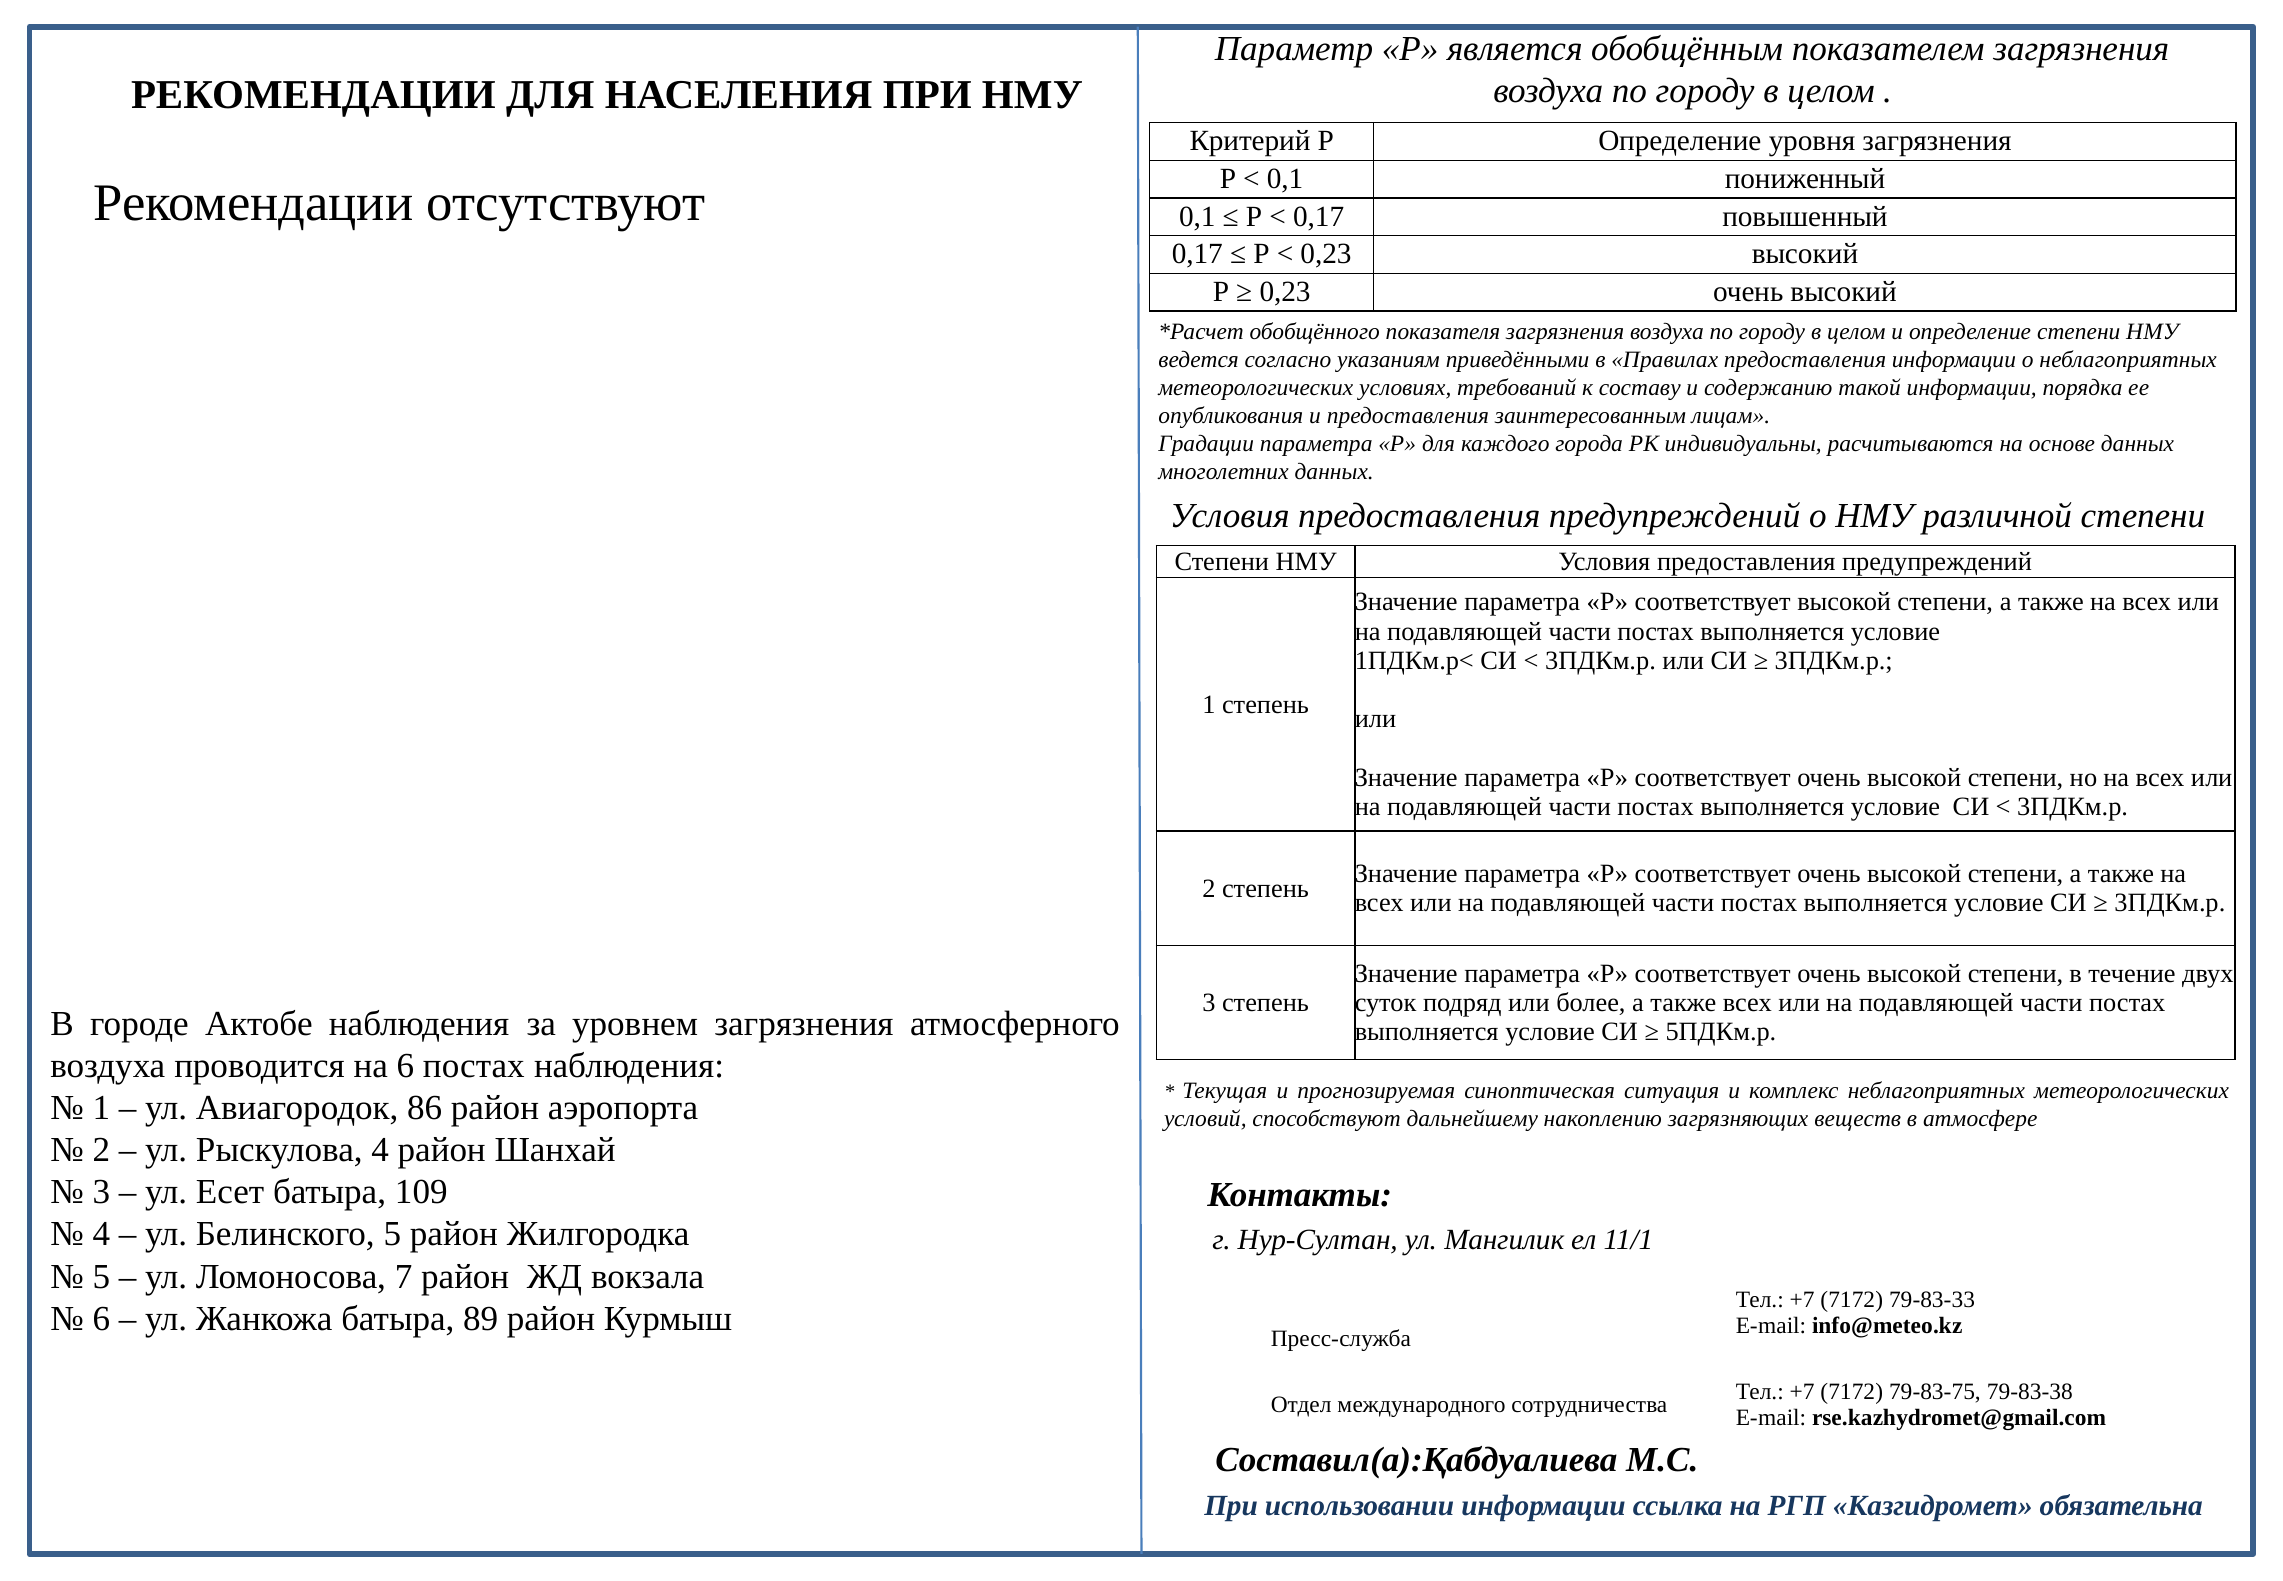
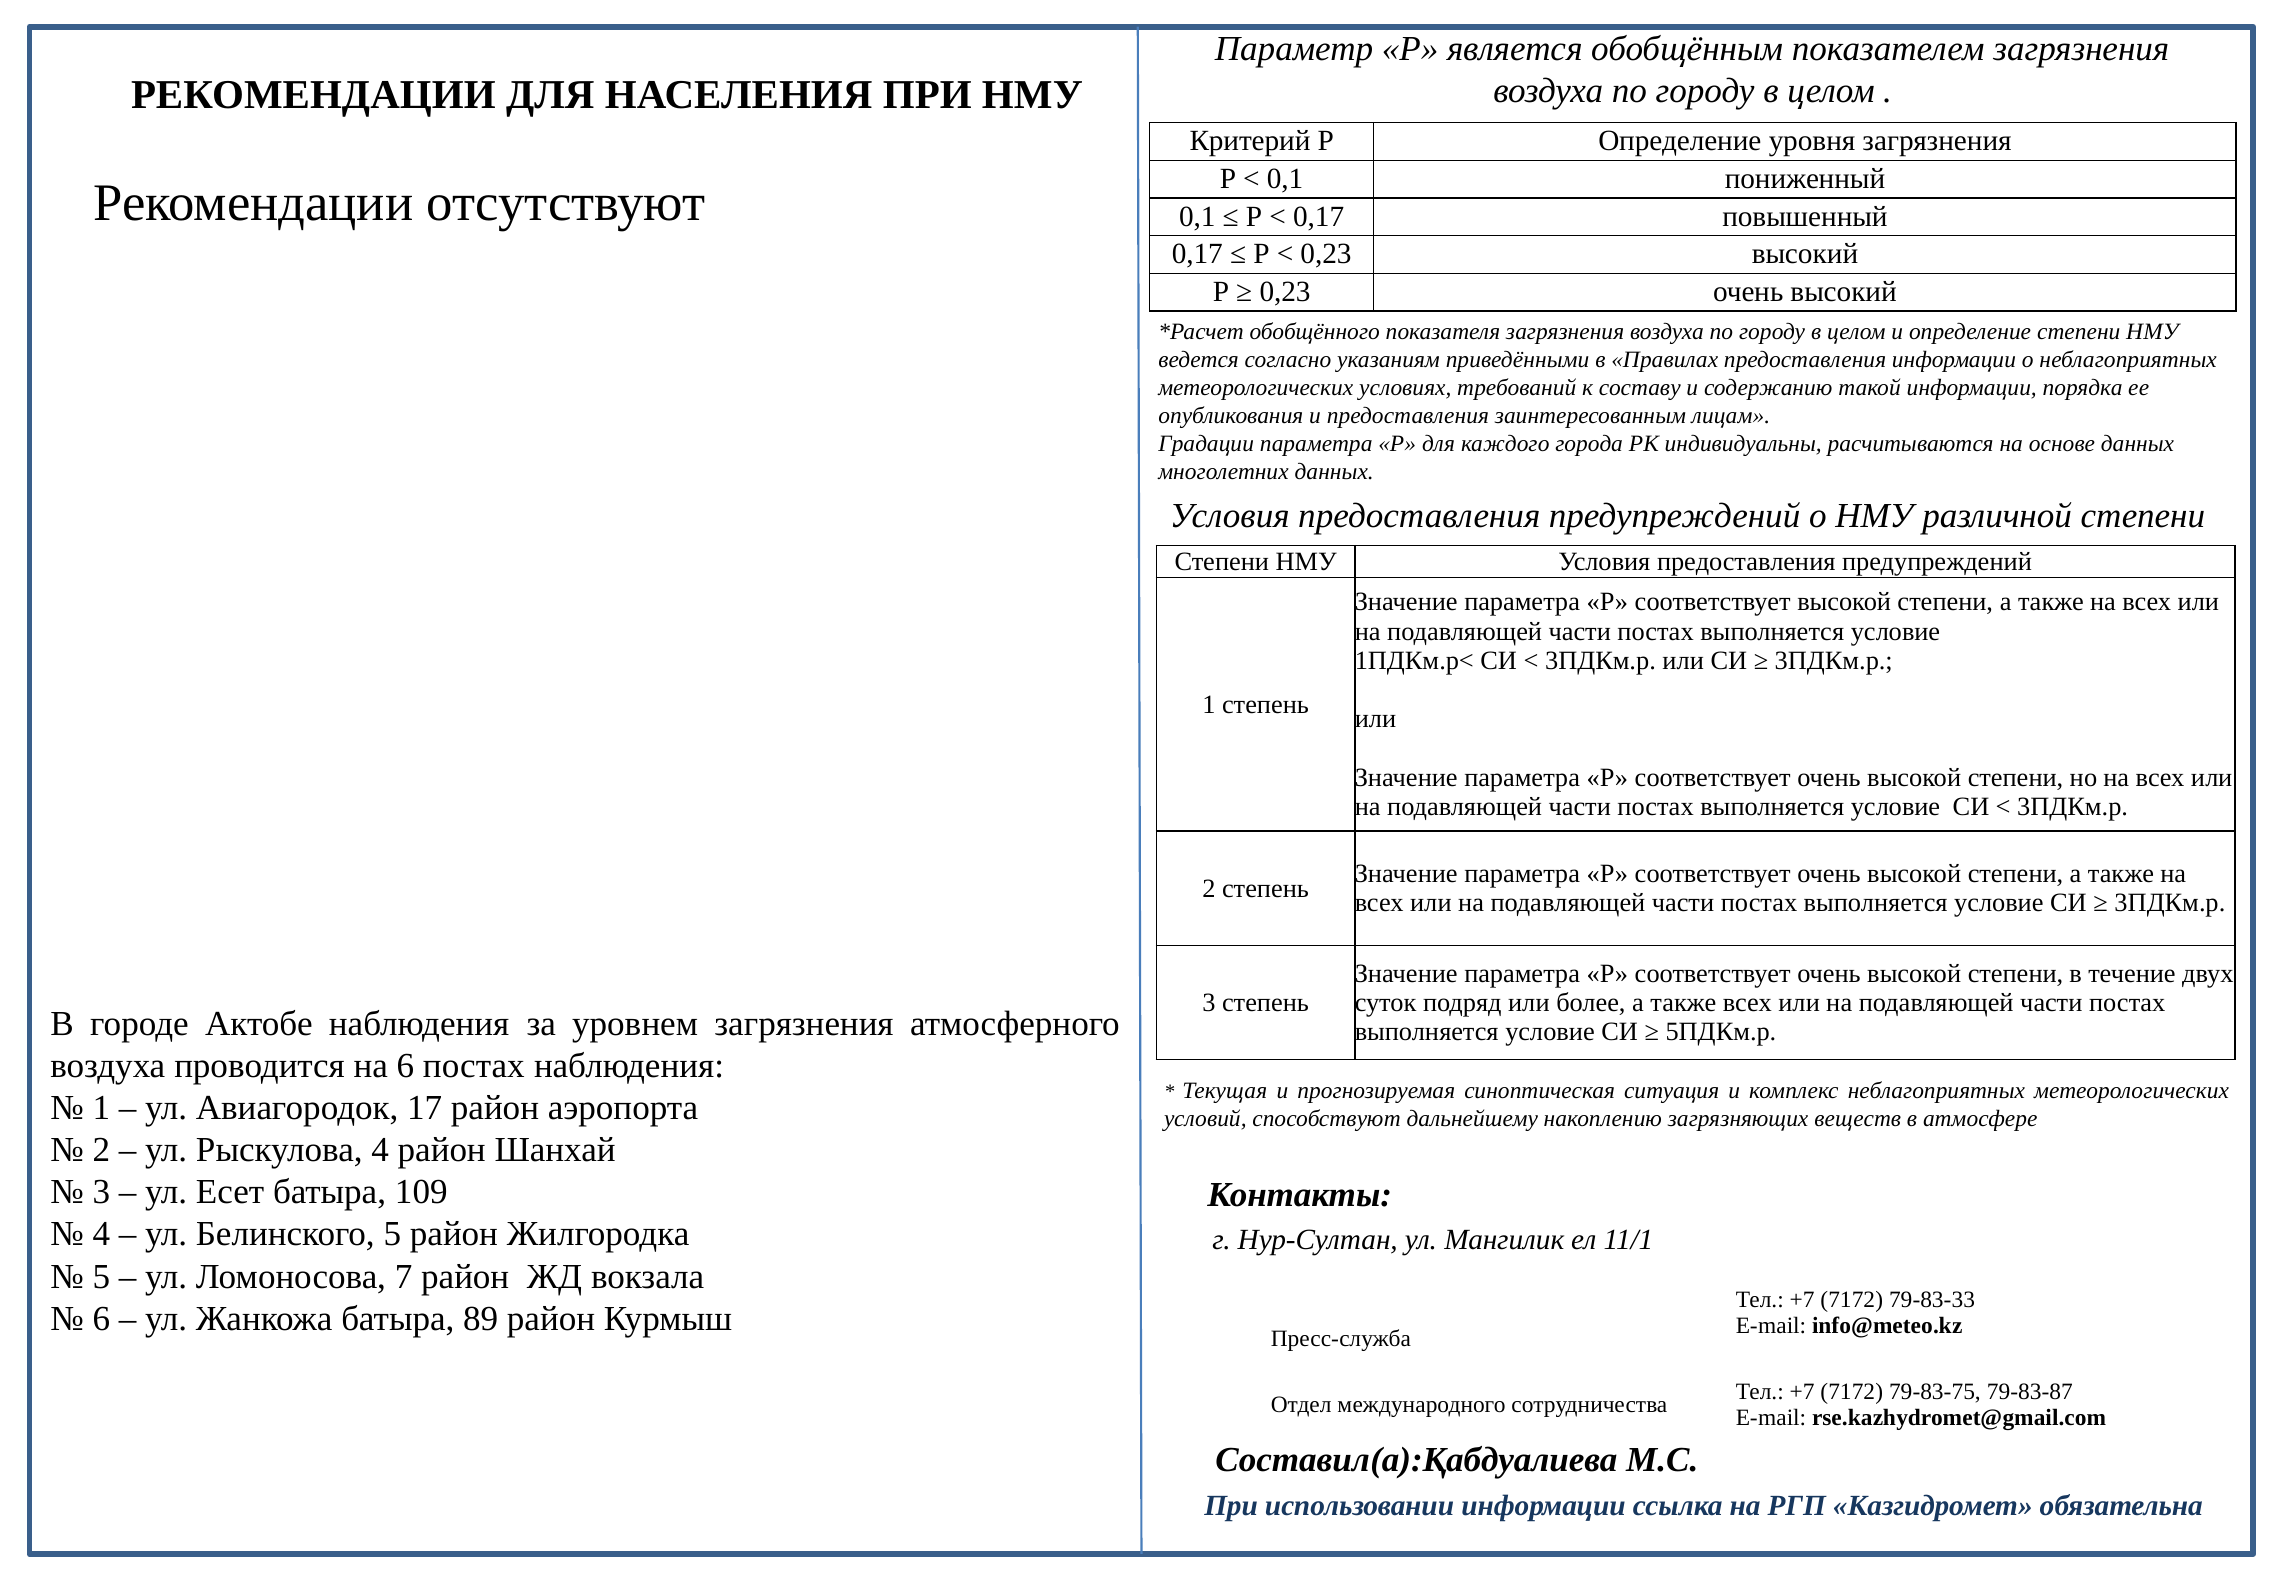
86: 86 -> 17
79-83-38: 79-83-38 -> 79-83-87
